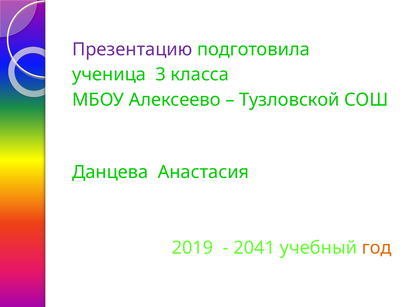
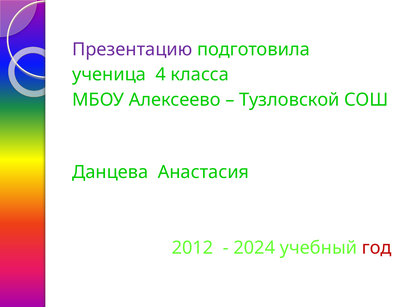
3: 3 -> 4
2019: 2019 -> 2012
2041: 2041 -> 2024
год colour: orange -> red
